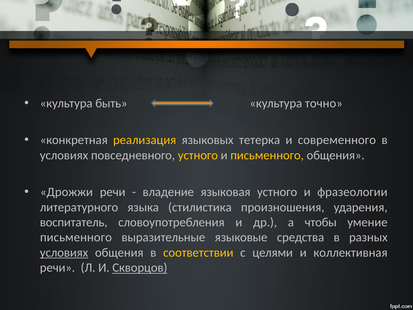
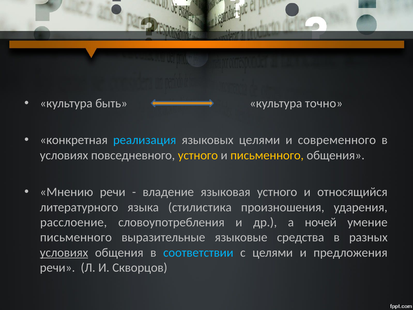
реализация colour: yellow -> light blue
языковых тетерка: тетерка -> целями
Дрожжи: Дрожжи -> Мнению
фразеологии: фразеологии -> относящийся
воспитатель: воспитатель -> расслоение
чтобы: чтобы -> ночей
соответствии colour: yellow -> light blue
коллективная: коллективная -> предложения
Скворцов underline: present -> none
